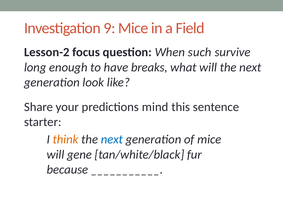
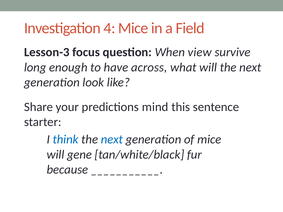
9: 9 -> 4
Lesson-2: Lesson-2 -> Lesson-3
such: such -> view
breaks: breaks -> across
think colour: orange -> blue
